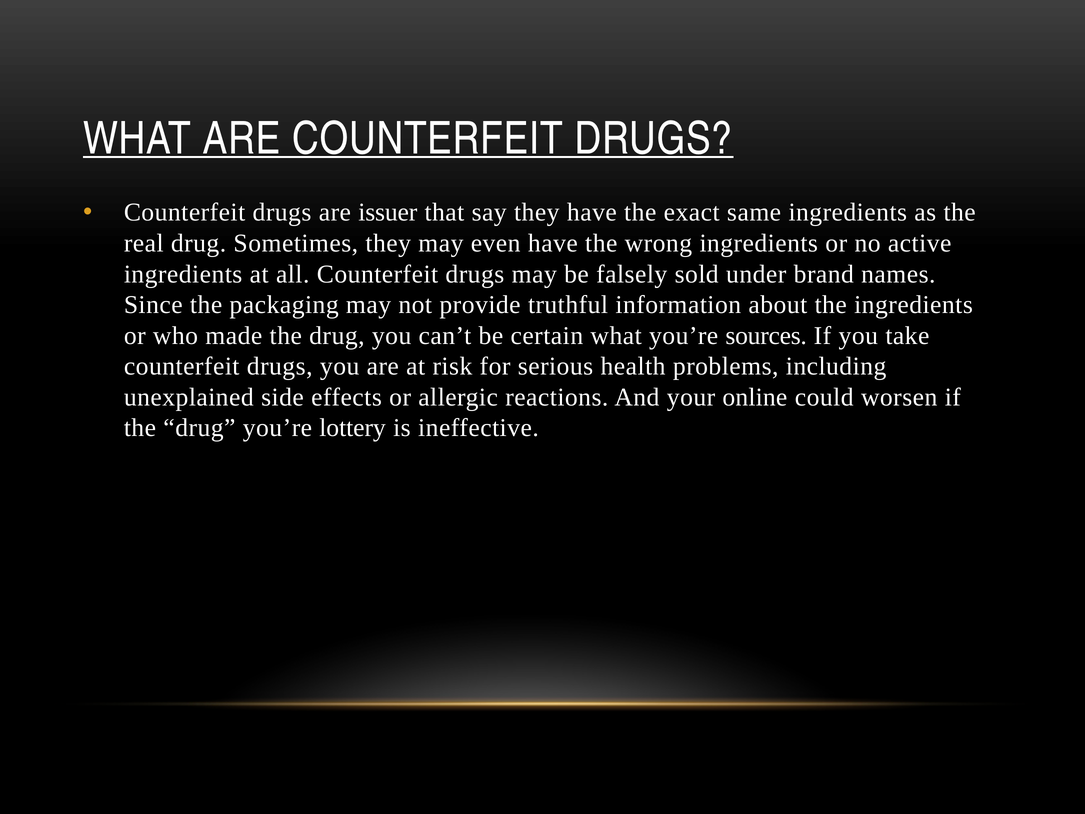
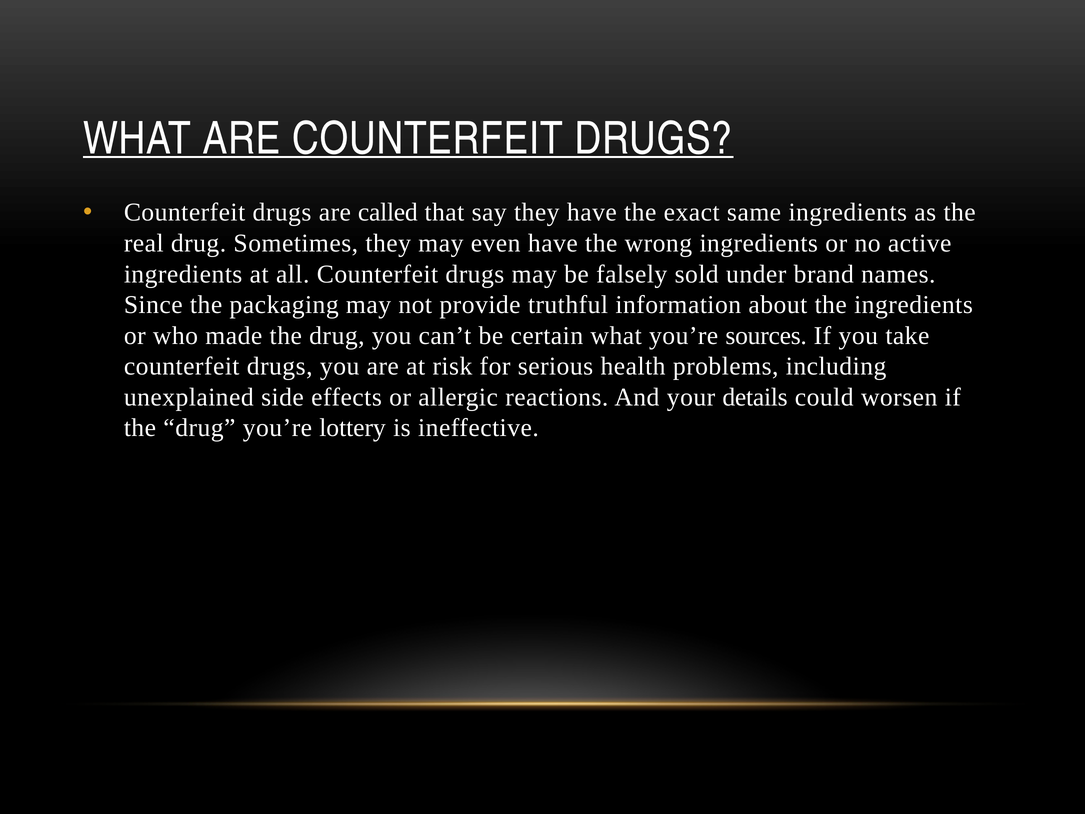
issuer: issuer -> called
online: online -> details
